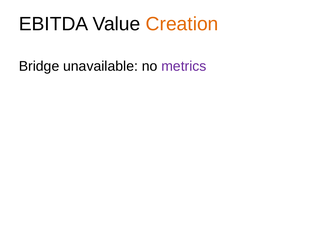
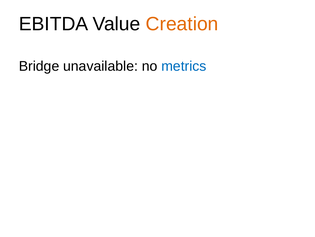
metrics colour: purple -> blue
